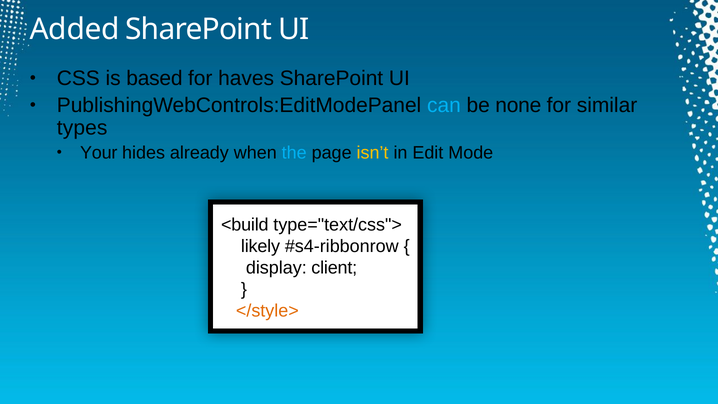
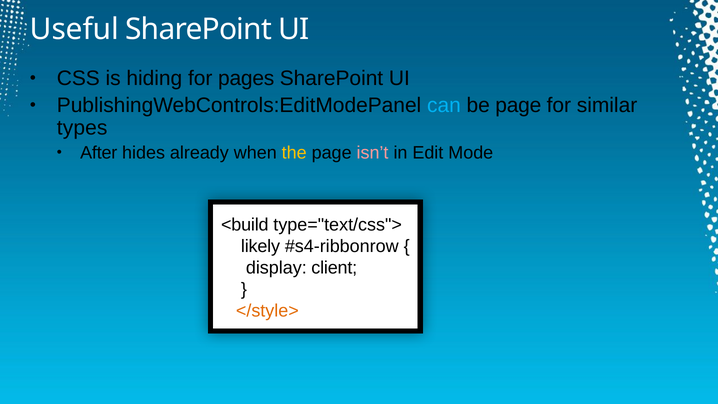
Added: Added -> Useful
based: based -> hiding
haves: haves -> pages
be none: none -> page
Your: Your -> After
the colour: light blue -> yellow
isn’t colour: yellow -> pink
